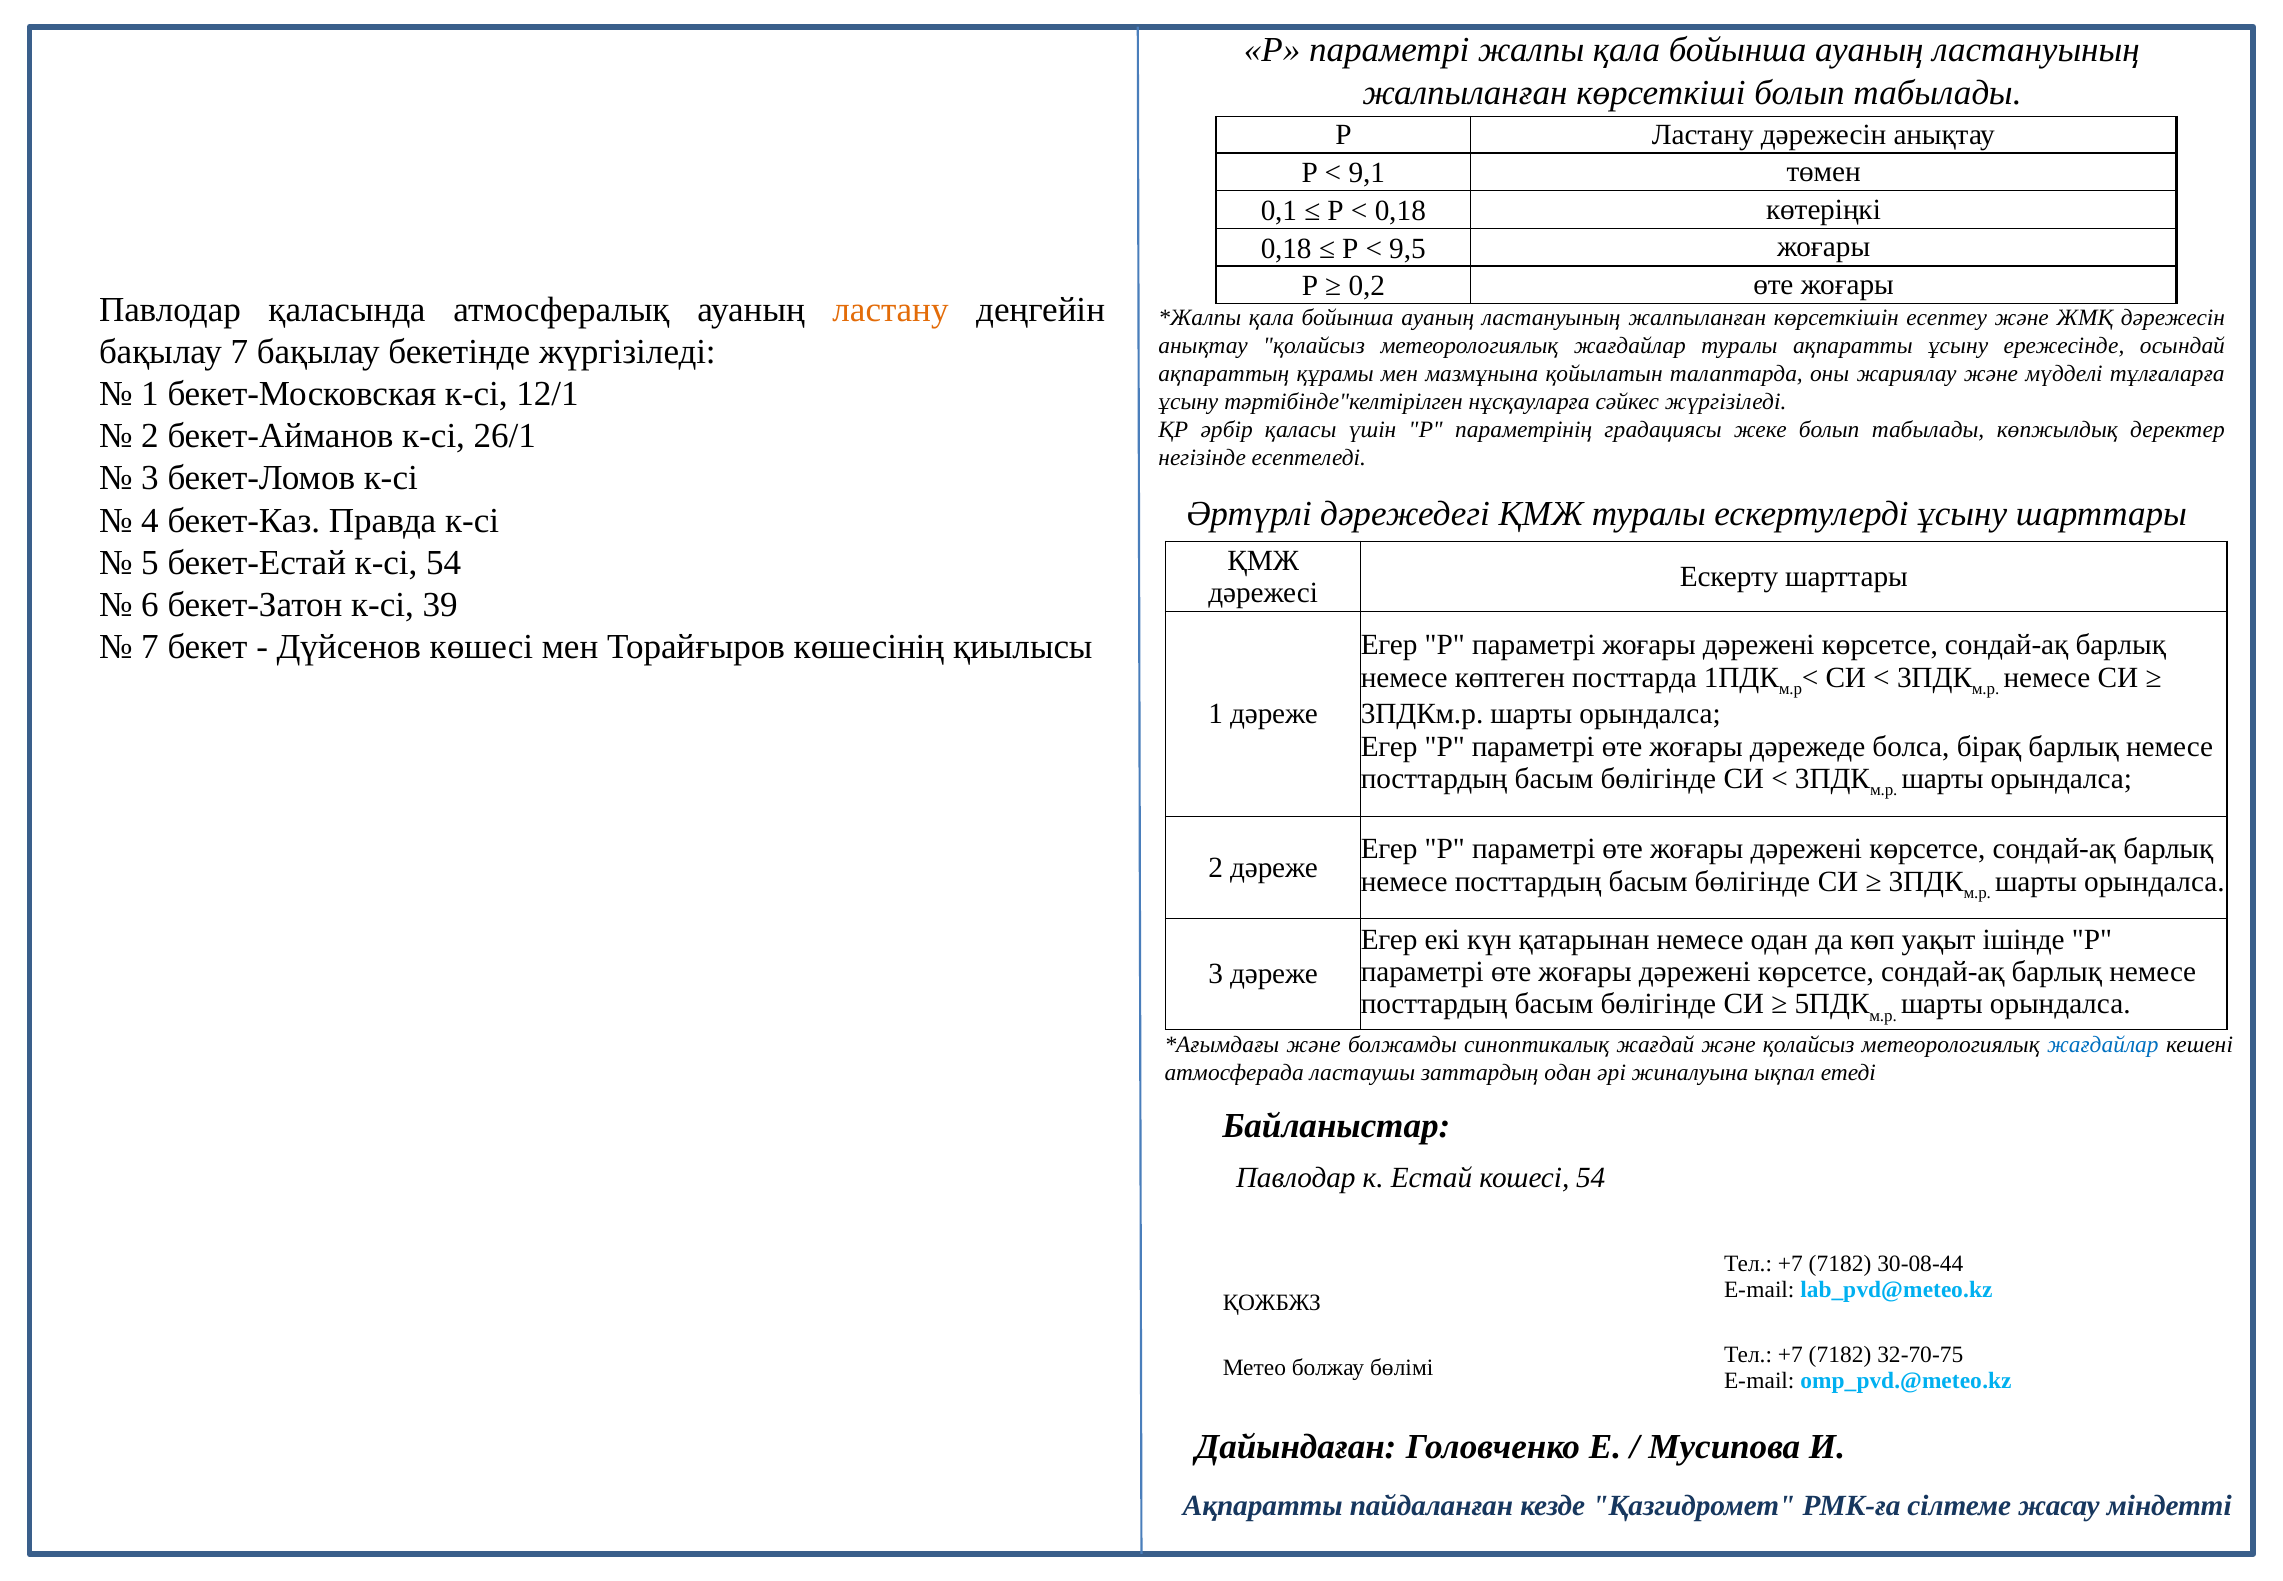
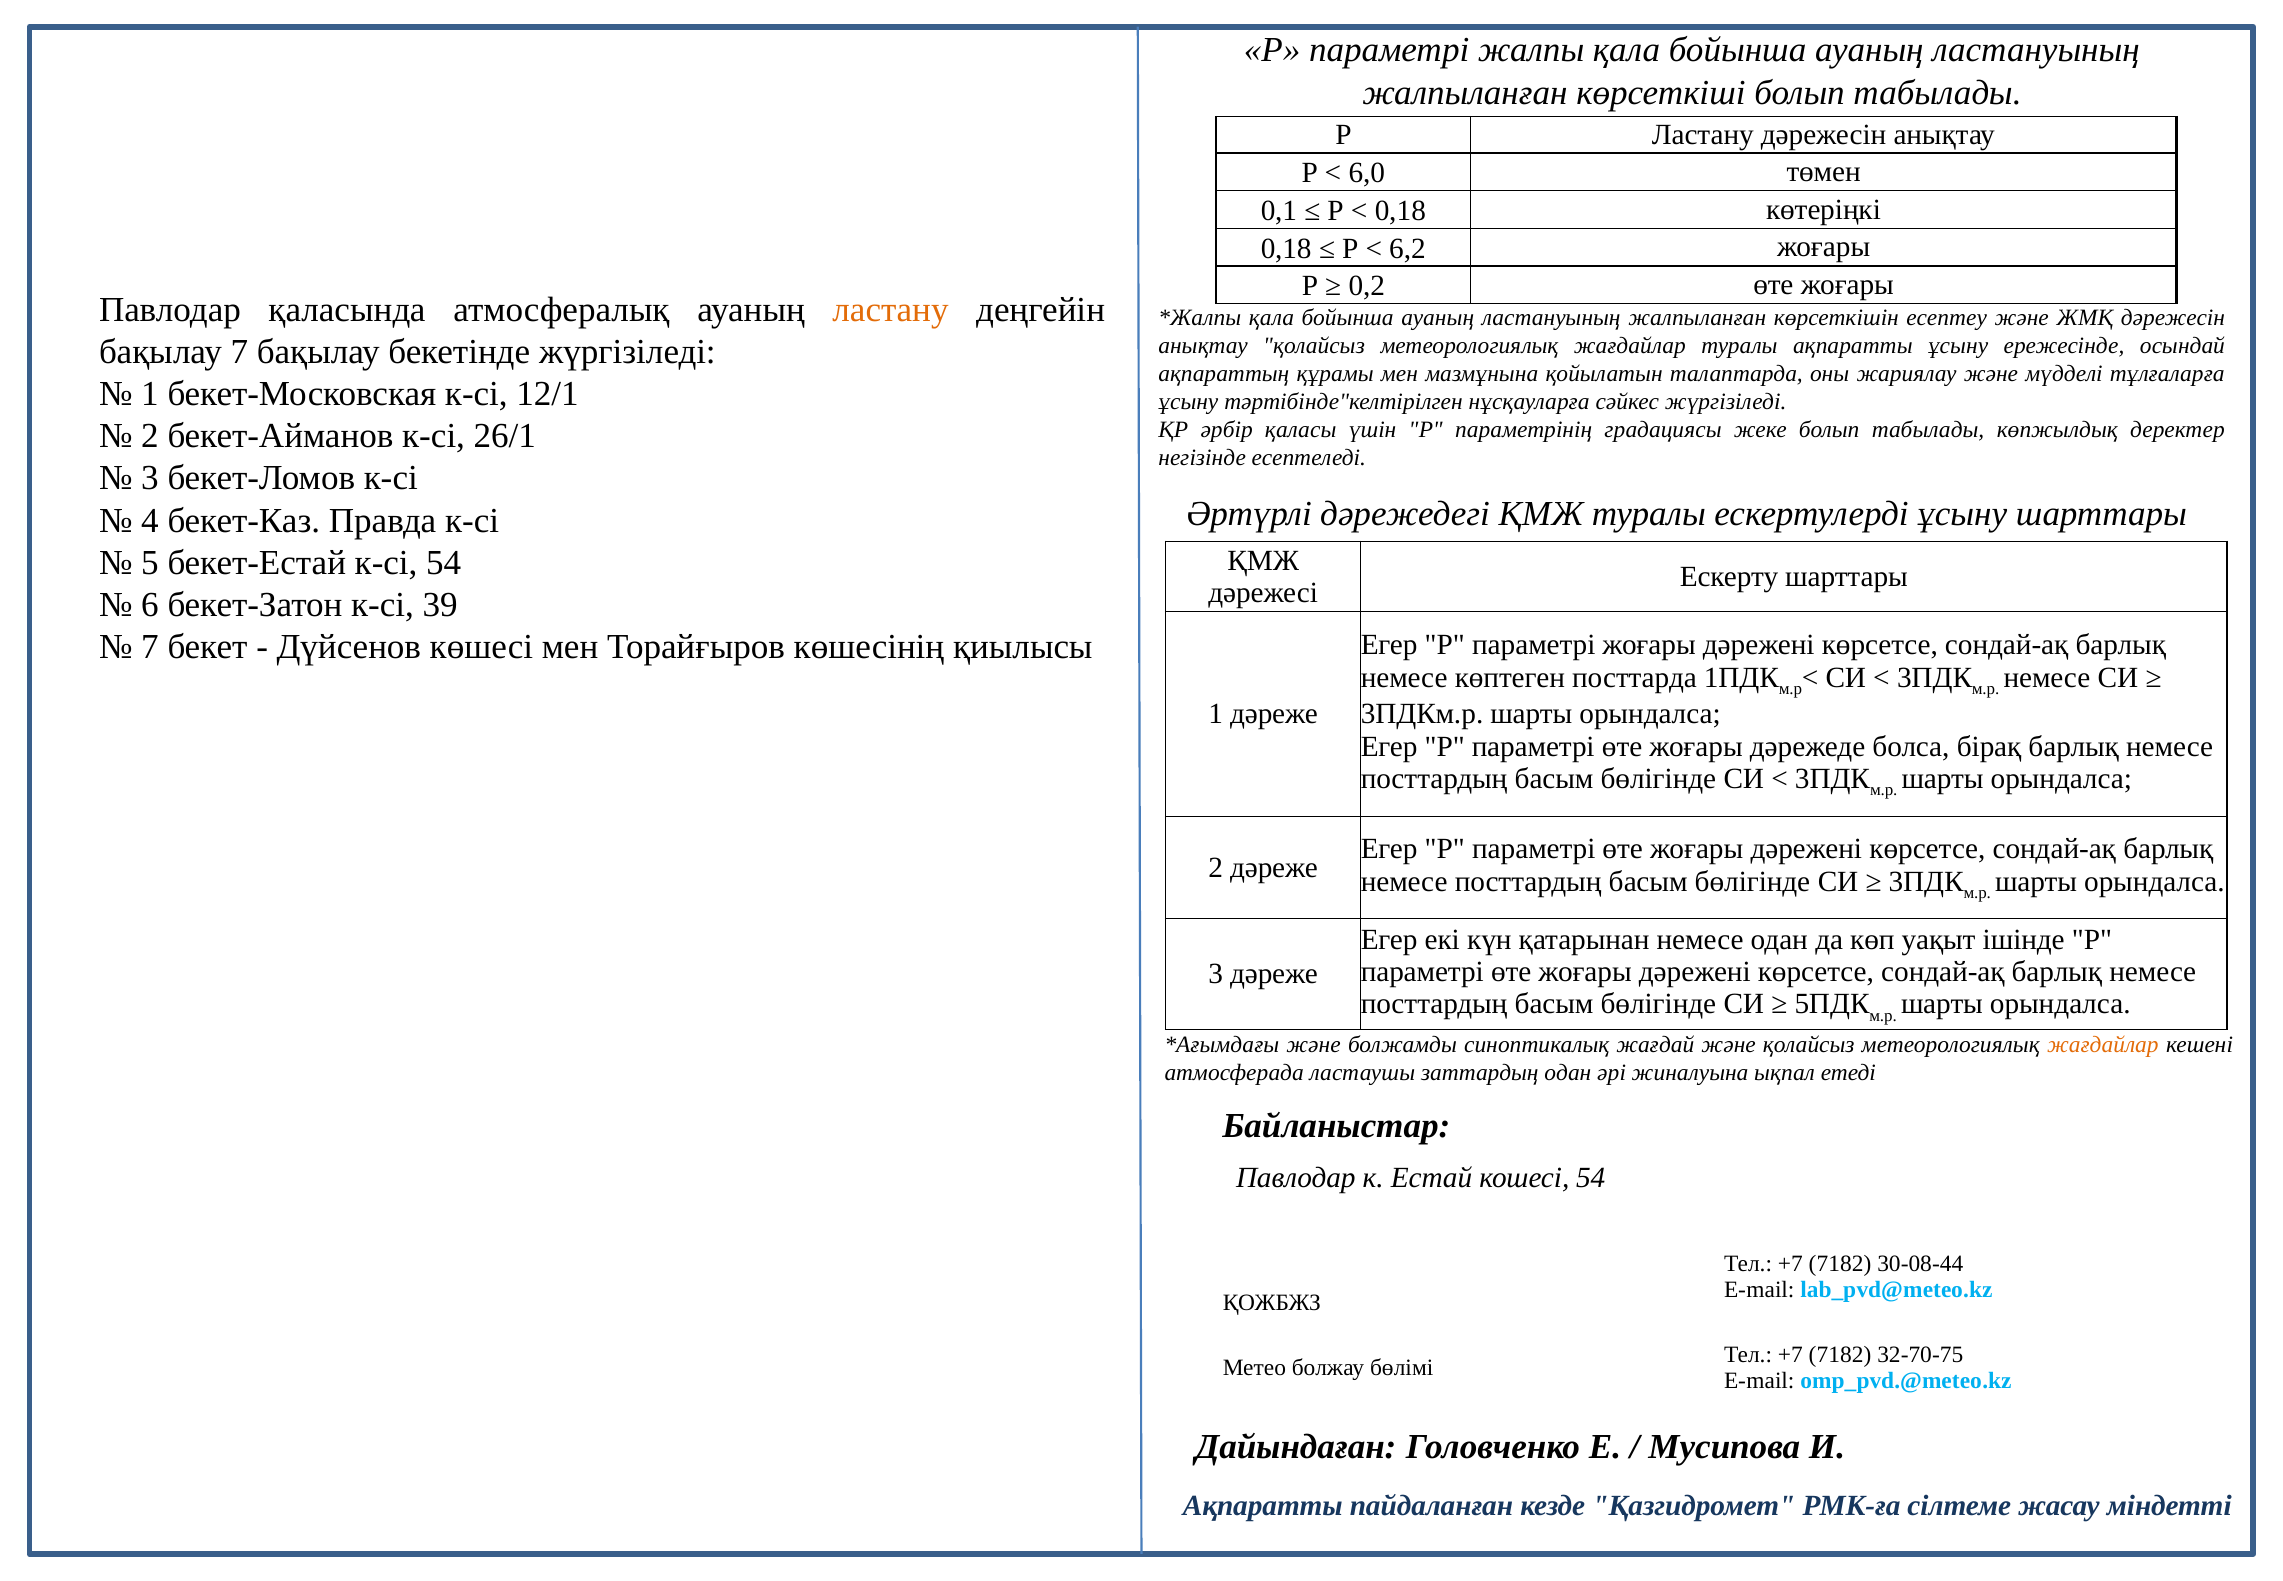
9,1: 9,1 -> 6,0
9,5: 9,5 -> 6,2
жағдайлар at (2103, 1044) colour: blue -> orange
